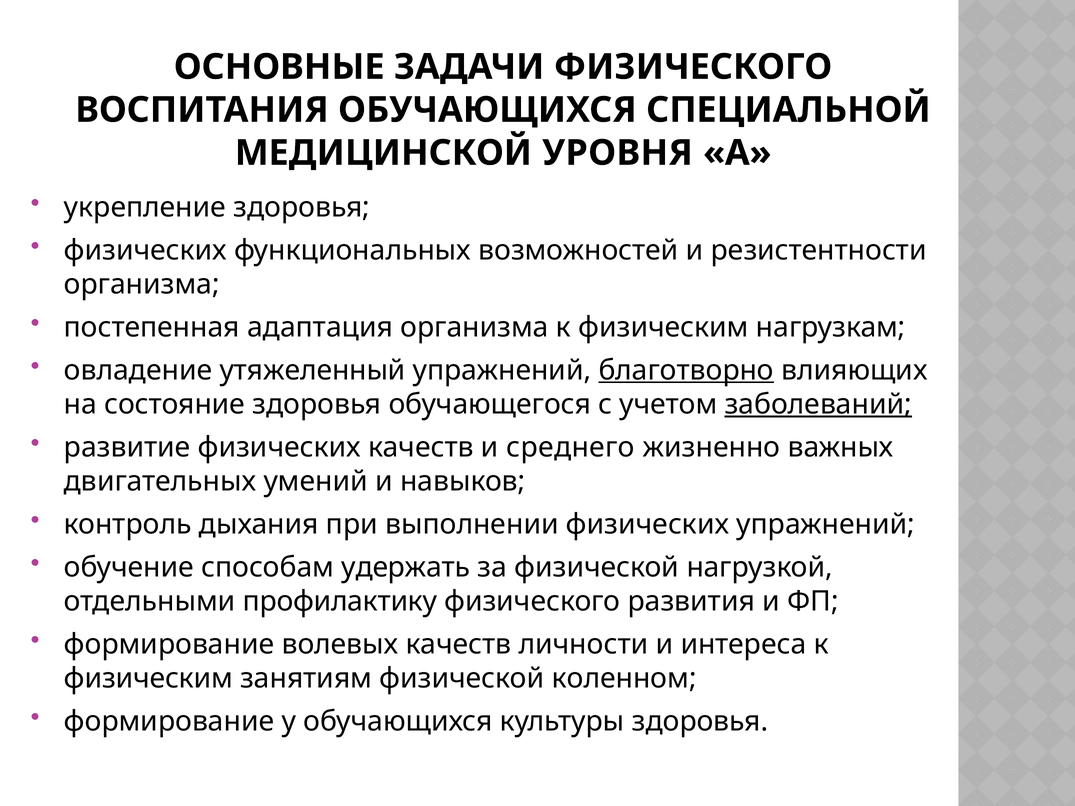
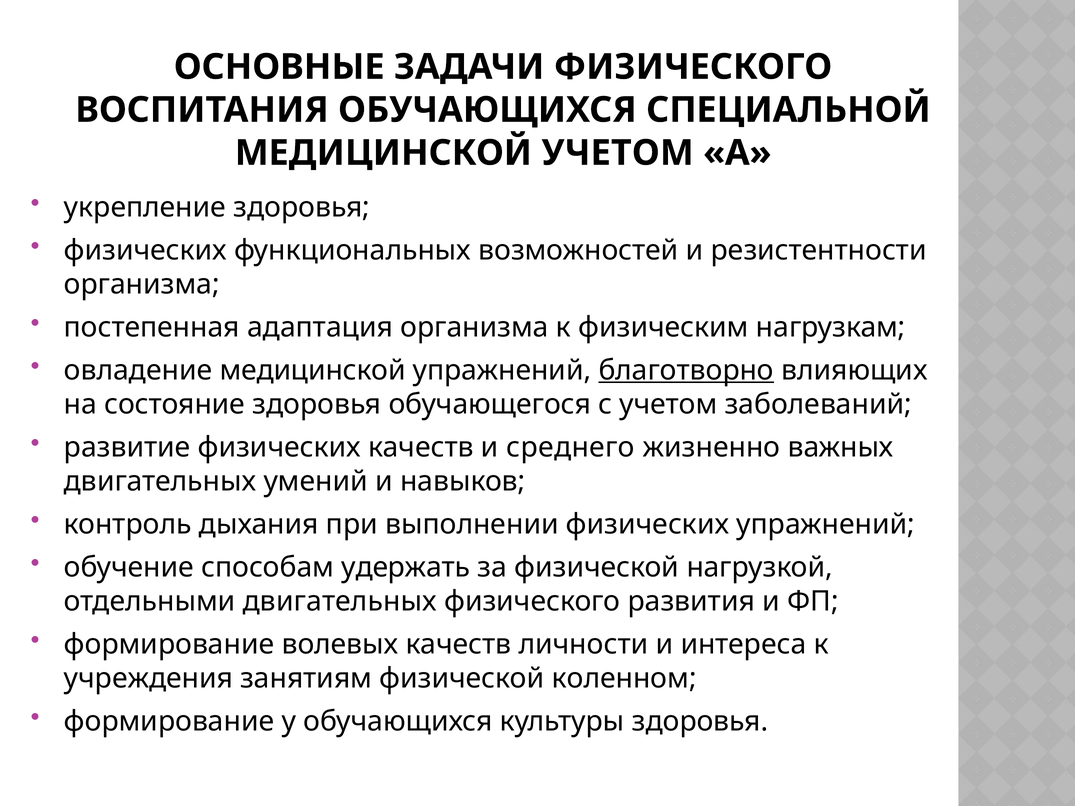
МЕДИЦИНСКОЙ УРОВНЯ: УРОВНЯ -> УЧЕТОМ
овладение утяжеленный: утяжеленный -> медицинской
заболеваний underline: present -> none
отдельными профилактику: профилактику -> двигательных
физическим at (148, 678): физическим -> учреждения
